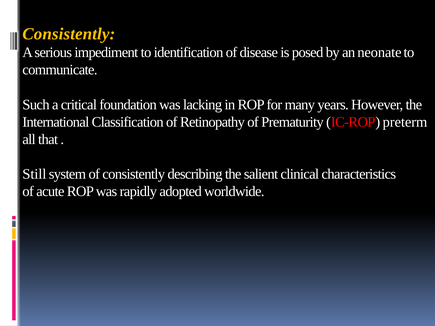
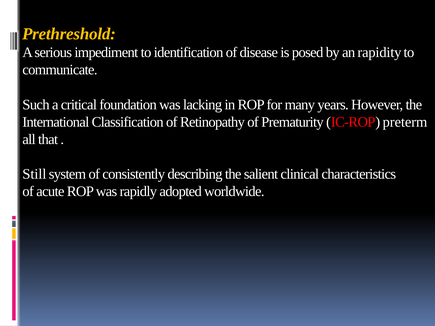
Consistently at (69, 34): Consistently -> Prethreshold
neonate: neonate -> rapidity
